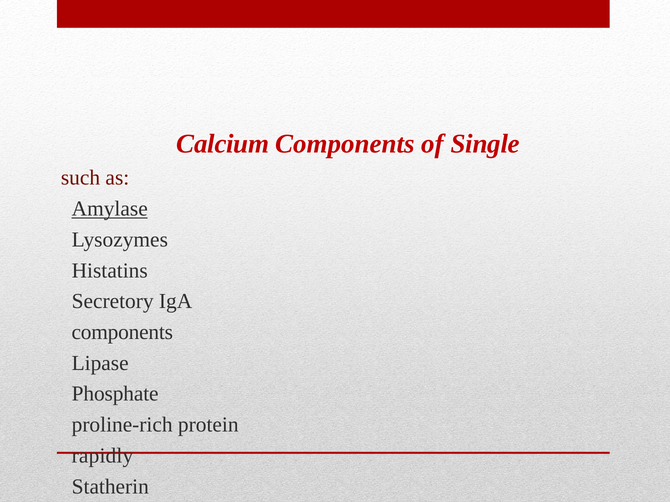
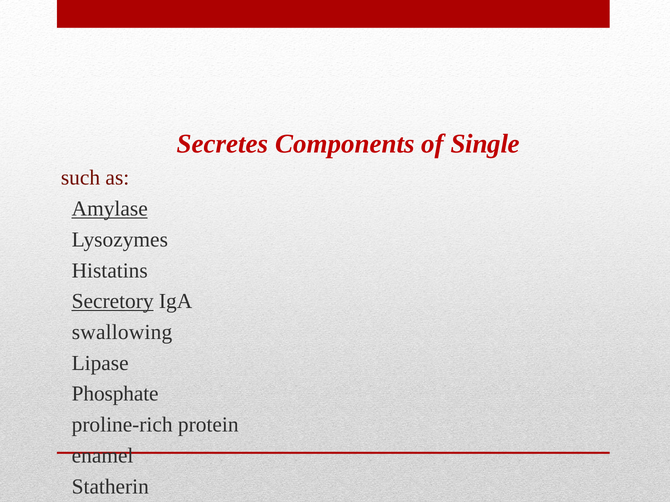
Calcium: Calcium -> Secretes
Secretory underline: none -> present
components at (122, 333): components -> swallowing
rapidly: rapidly -> enamel
